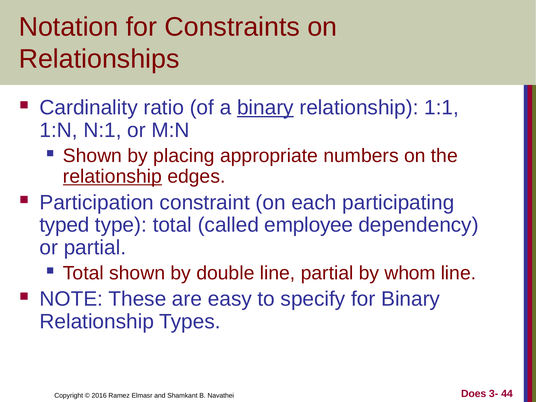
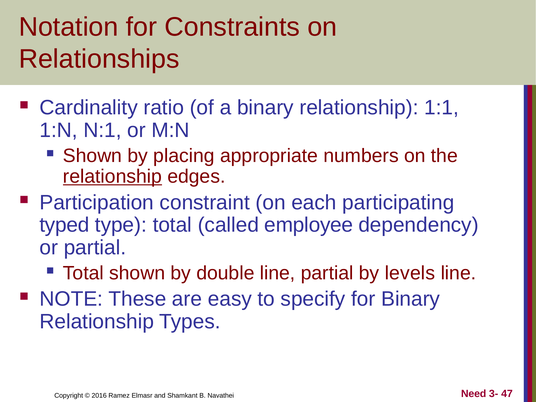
binary at (265, 108) underline: present -> none
whom: whom -> levels
Does: Does -> Need
44: 44 -> 47
